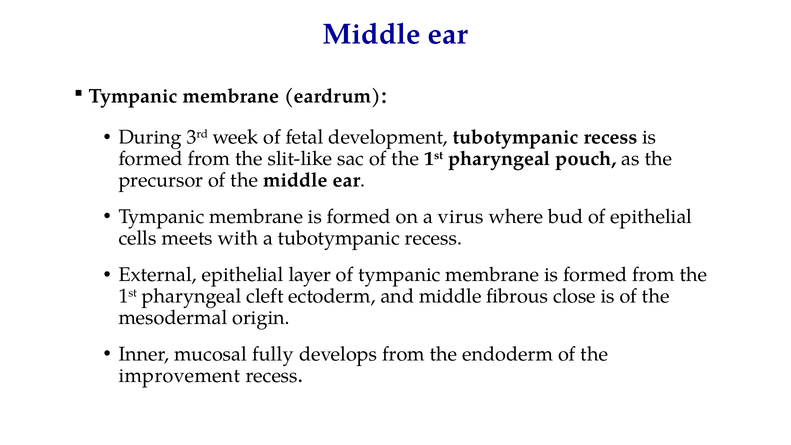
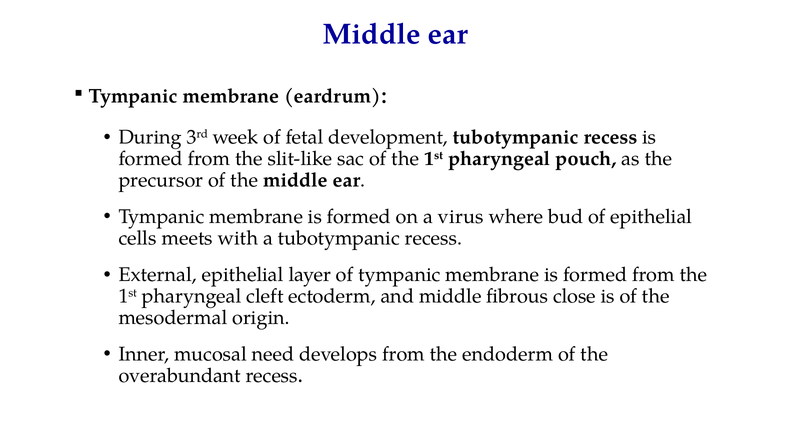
fully: fully -> need
improvement: improvement -> overabundant
